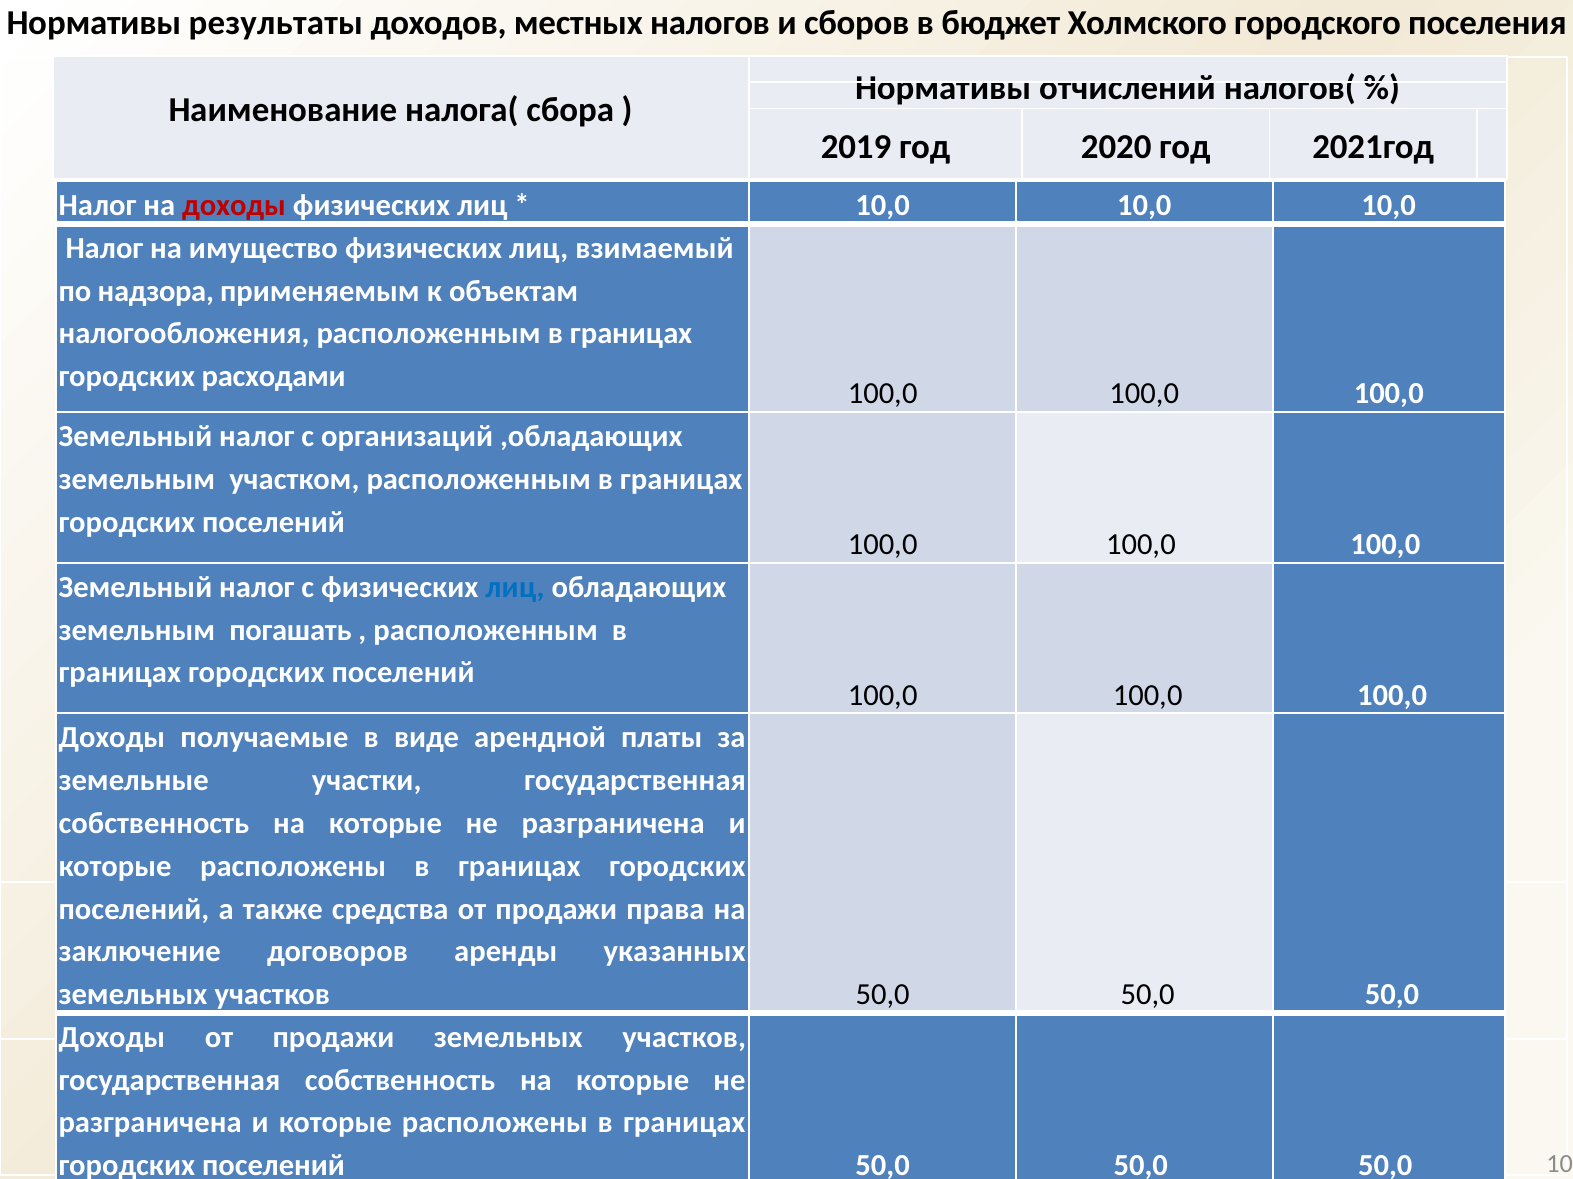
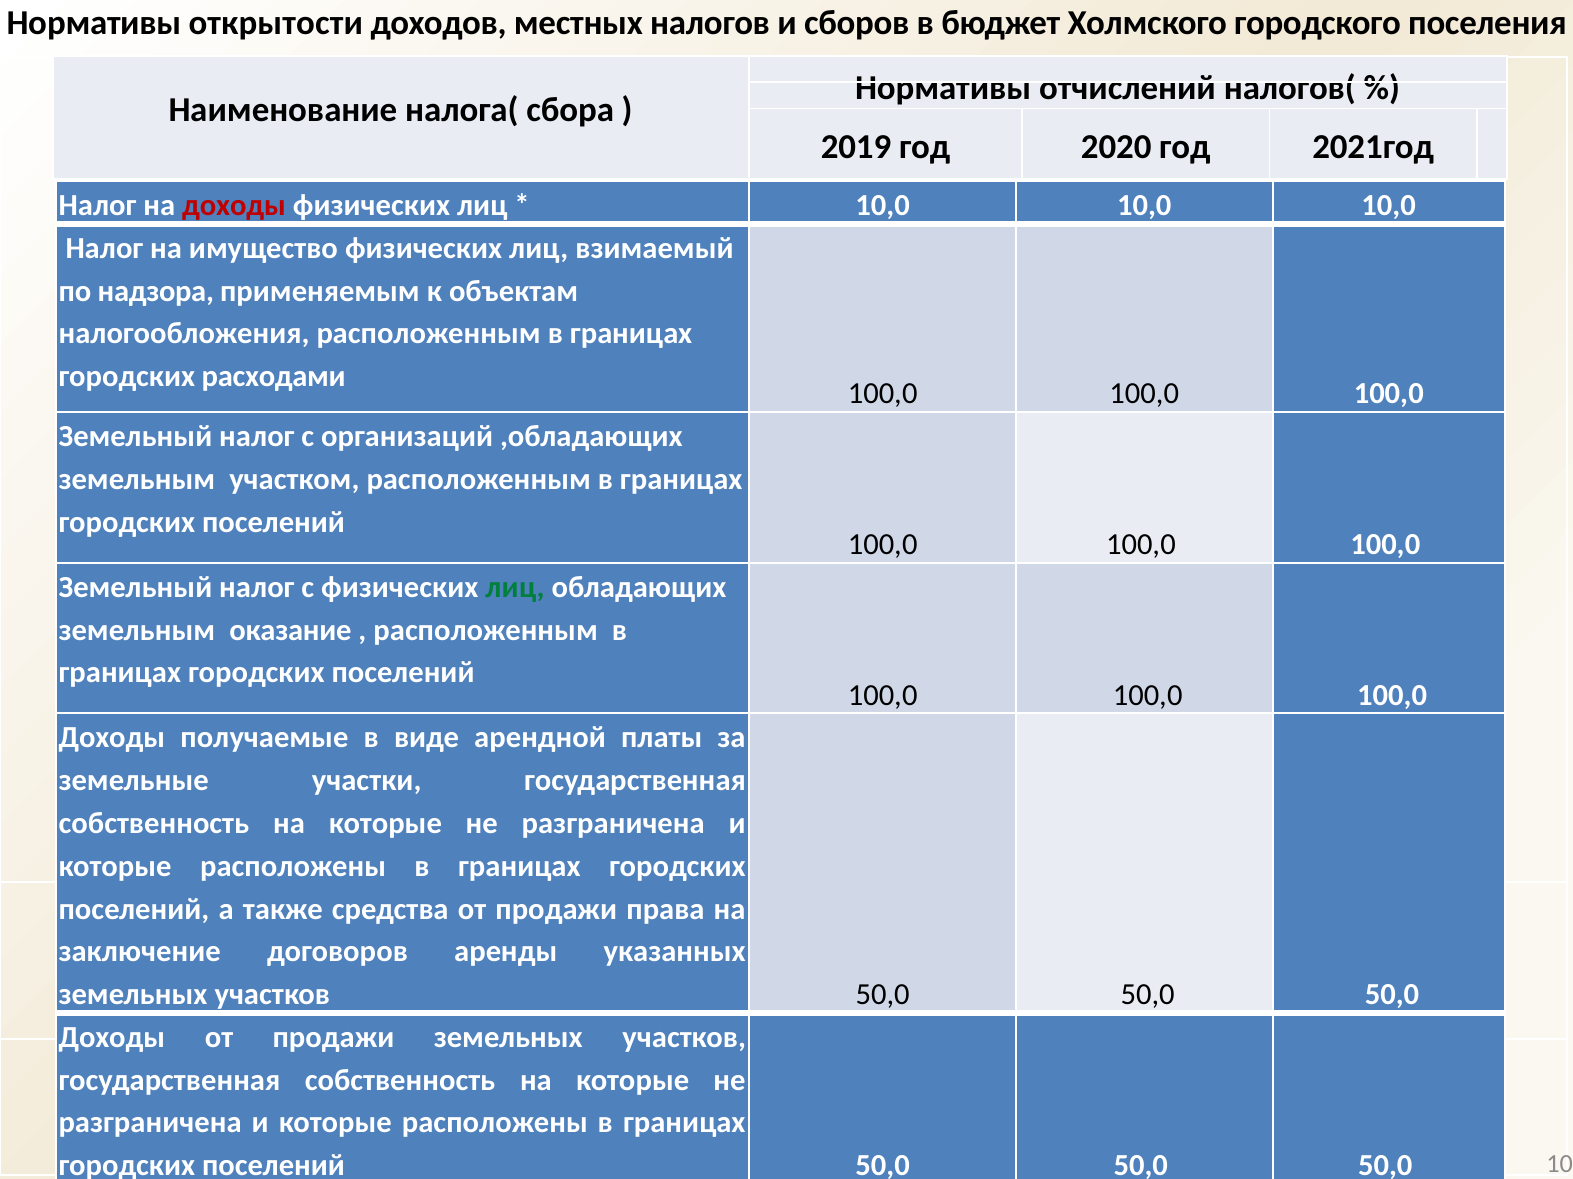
результаты: результаты -> открытости
лиц at (515, 588) colour: blue -> green
погашать: погашать -> оказание
